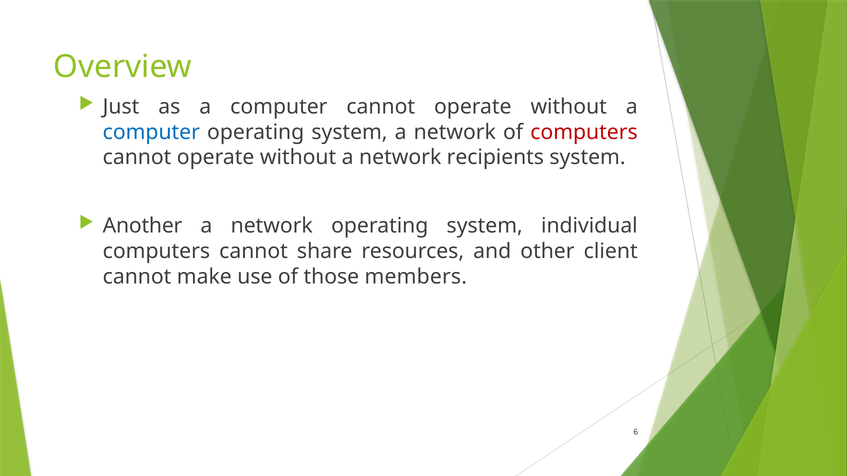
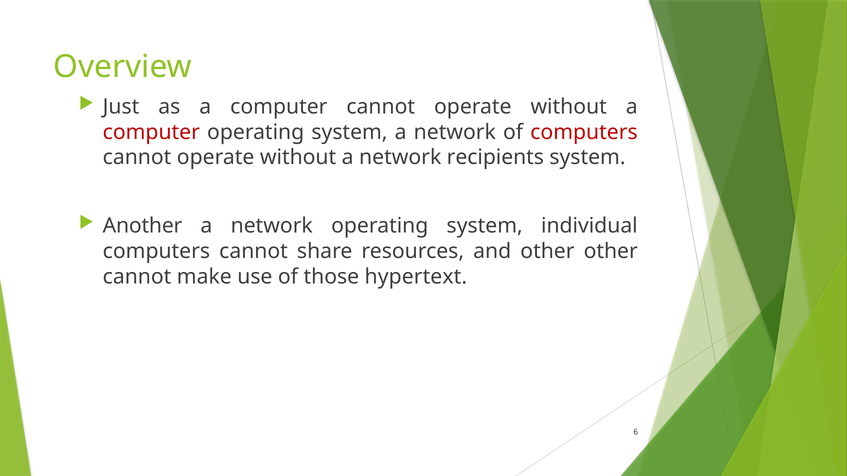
computer at (151, 132) colour: blue -> red
other client: client -> other
members: members -> hypertext
